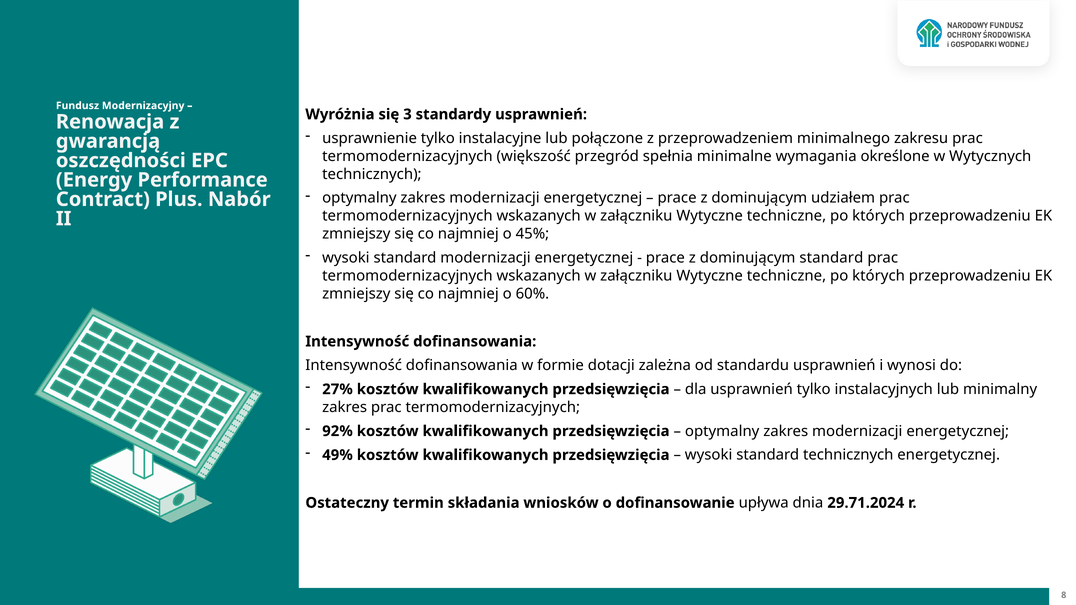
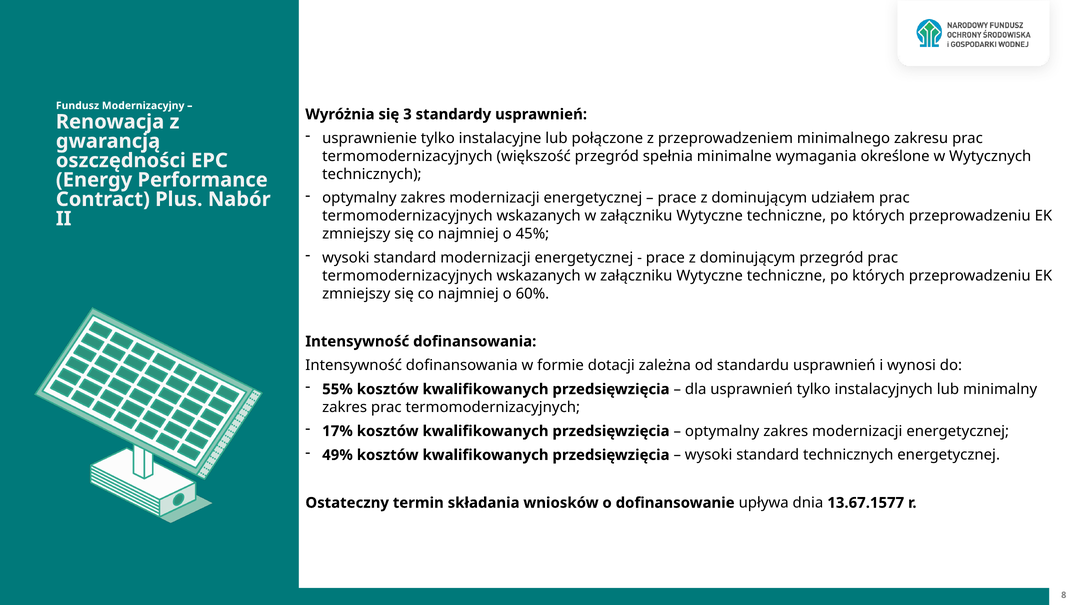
dominującym standard: standard -> przegród
27%: 27% -> 55%
92%: 92% -> 17%
29.71.2024: 29.71.2024 -> 13.67.1577
